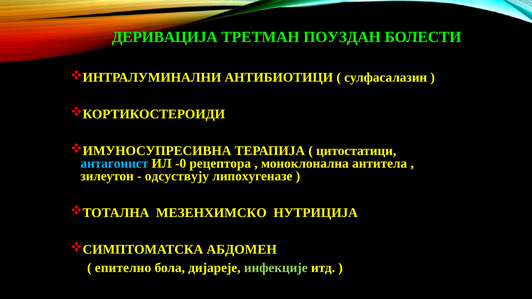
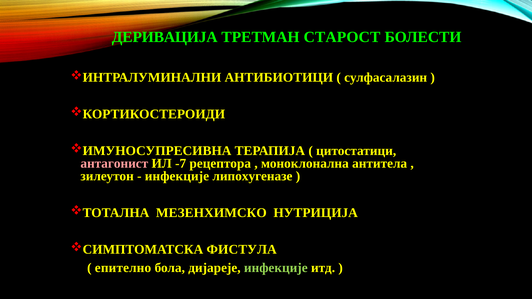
ПОУЗДАН: ПОУЗДАН -> СТАРОСТ
антагонист colour: light blue -> pink
-0: -0 -> -7
одсуствују at (177, 176): одсуствују -> инфекције
АБДОМЕН: АБДОМЕН -> ФИСТУЛА
